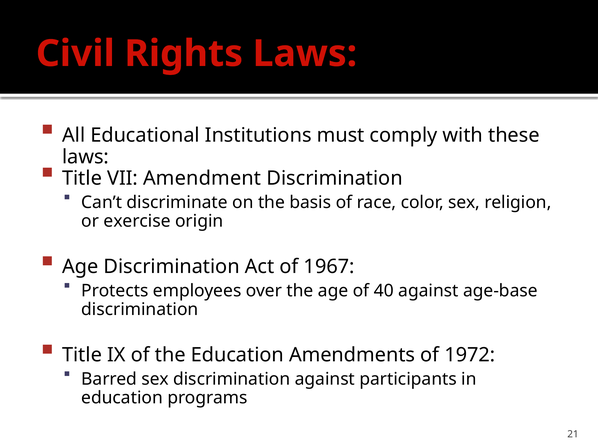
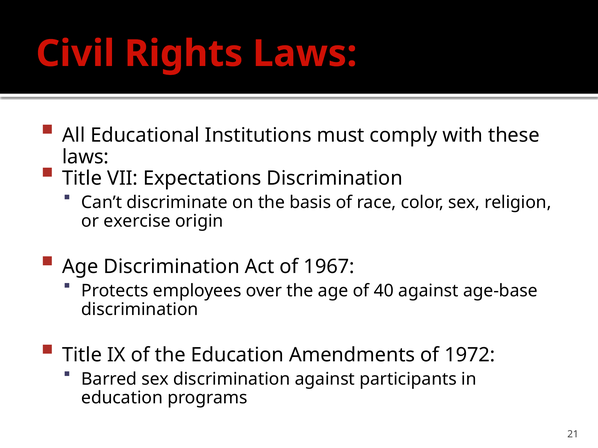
Amendment: Amendment -> Expectations
